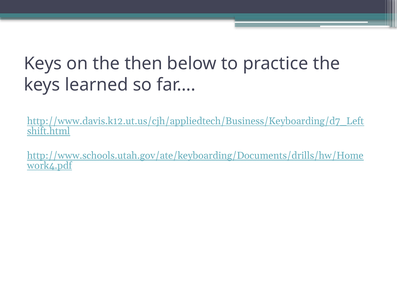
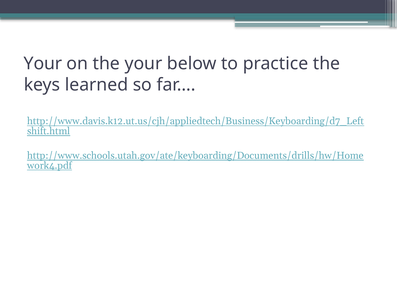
Keys at (43, 63): Keys -> Your
the then: then -> your
